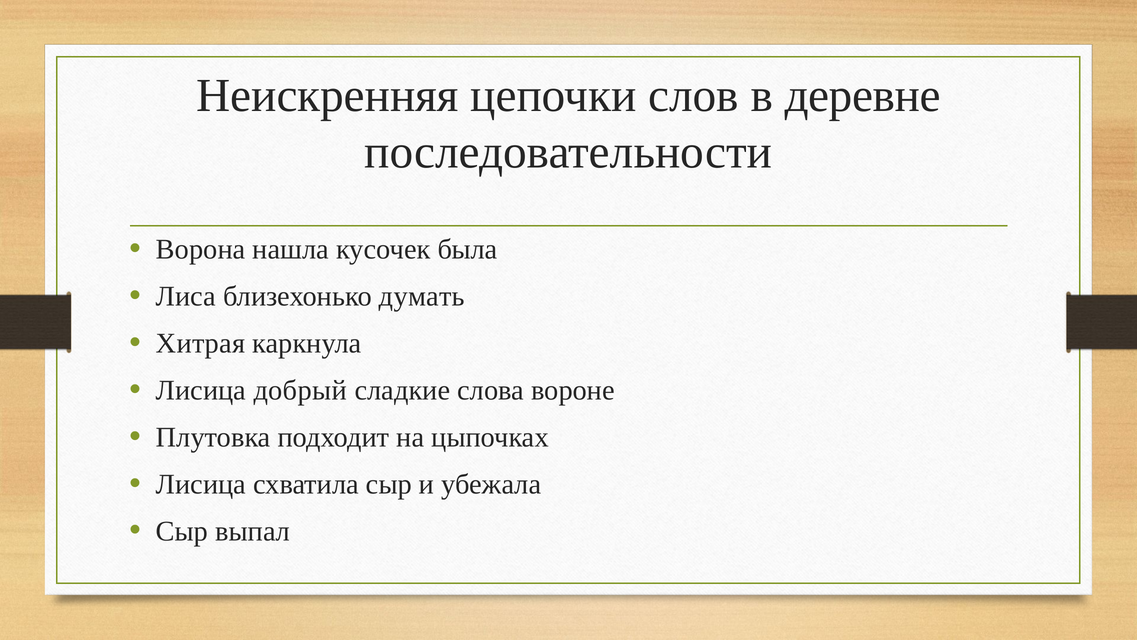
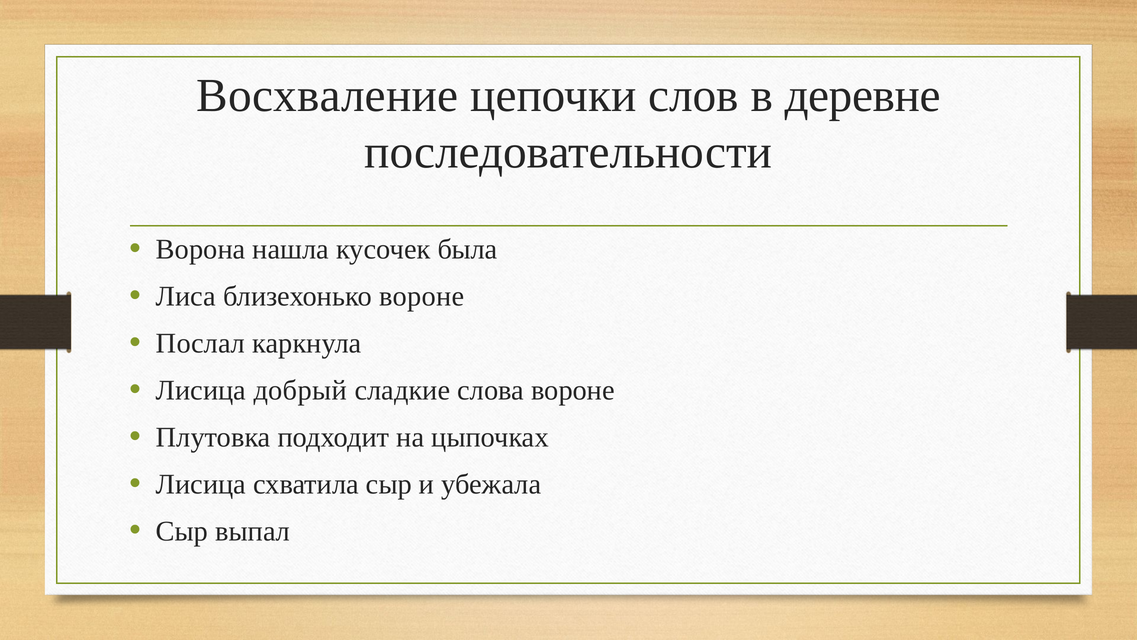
Неискренняя: Неискренняя -> Восхваление
близехонько думать: думать -> вороне
Хитрая: Хитрая -> Послал
